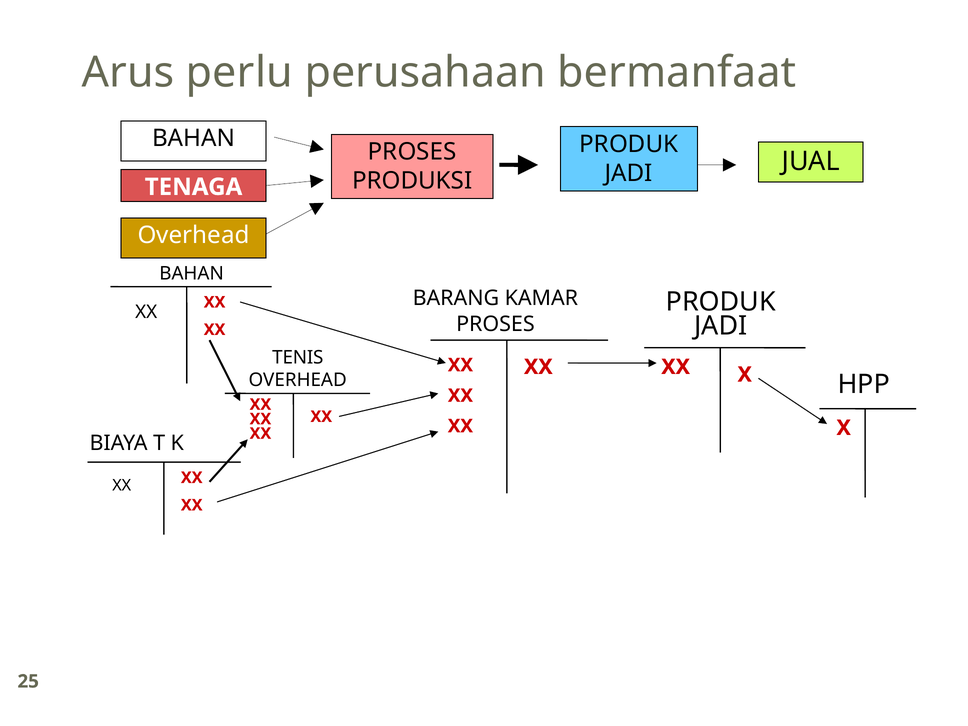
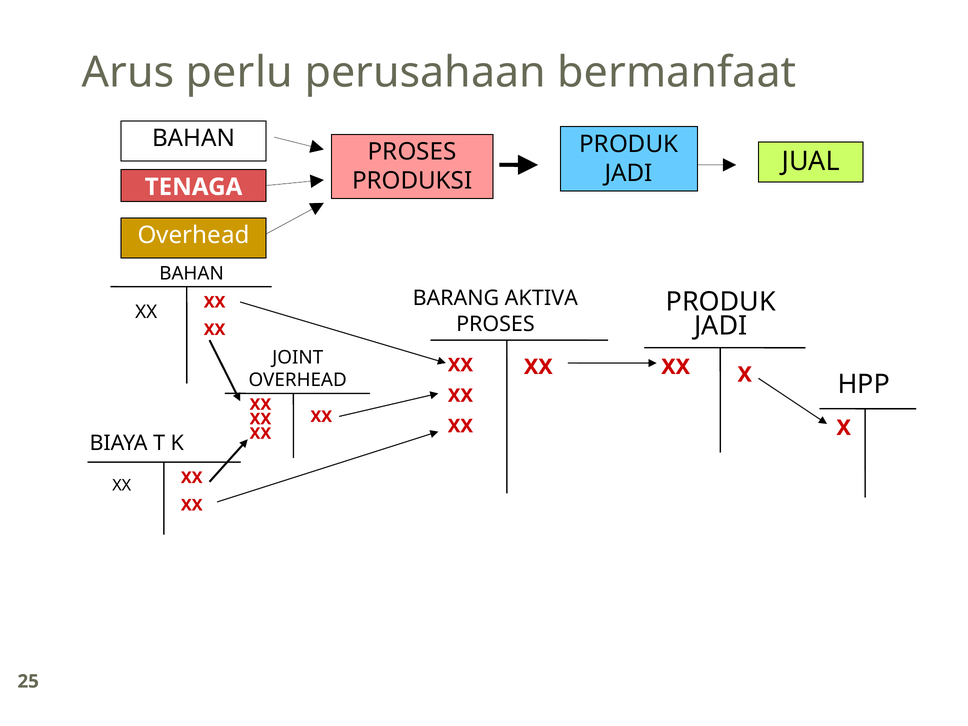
KAMAR: KAMAR -> AKTIVA
TENIS: TENIS -> JOINT
